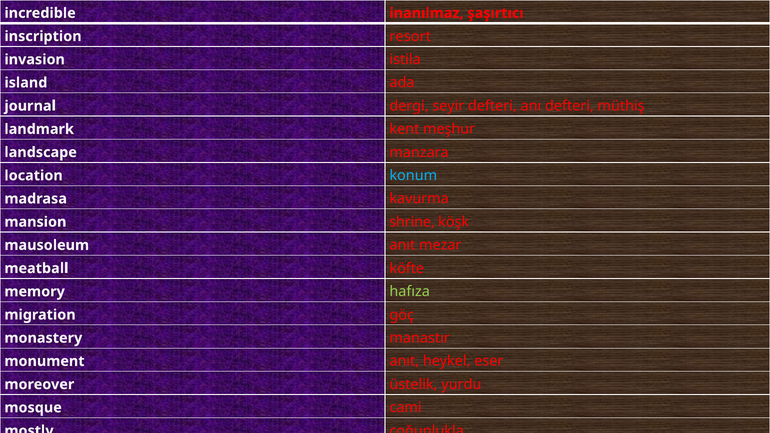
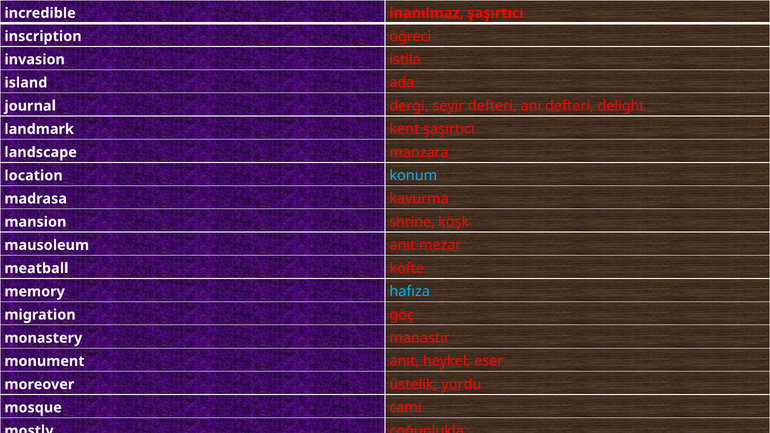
resort: resort -> öğreci
müthiş: müthiş -> delight
kent meşhur: meşhur -> şaşırtıcı
hafıza colour: light green -> light blue
